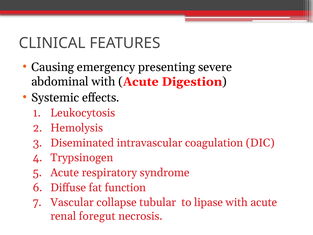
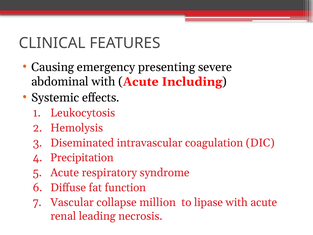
Digestion: Digestion -> Including
Trypsinogen: Trypsinogen -> Precipitation
tubular: tubular -> million
foregut: foregut -> leading
